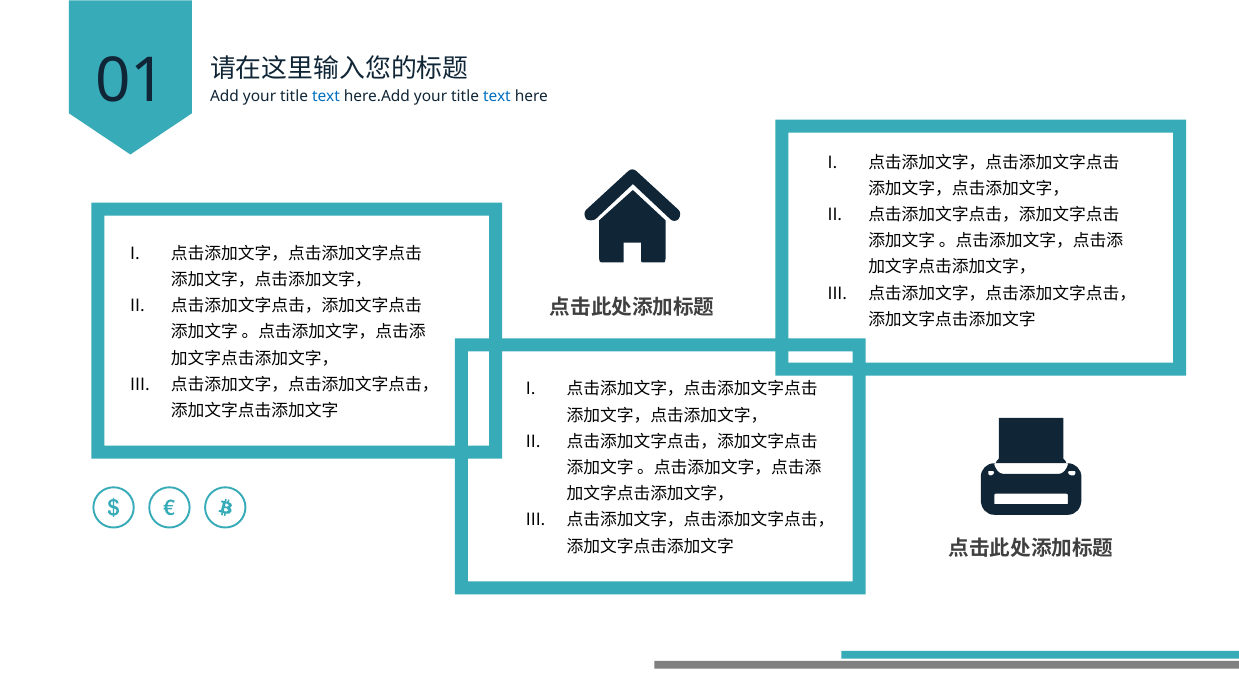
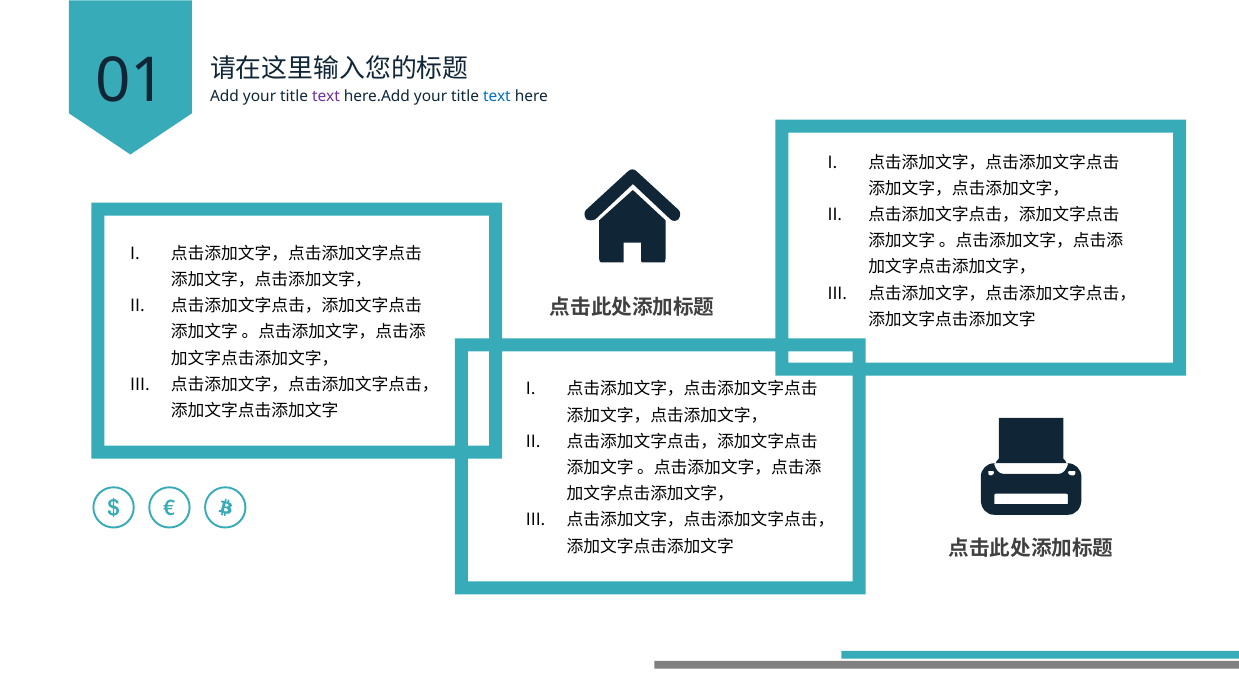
text at (326, 97) colour: blue -> purple
